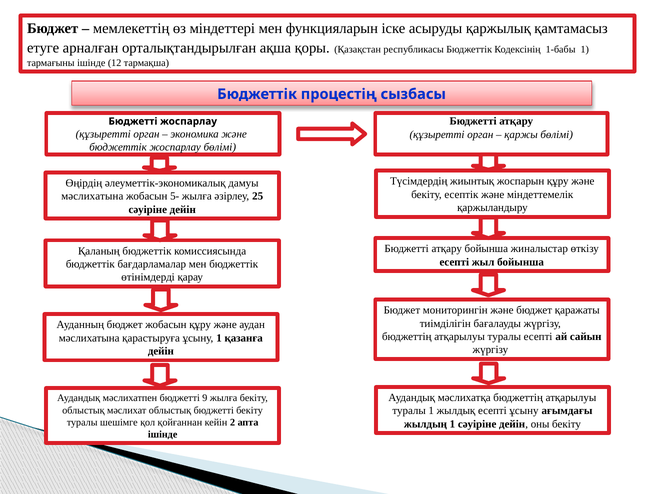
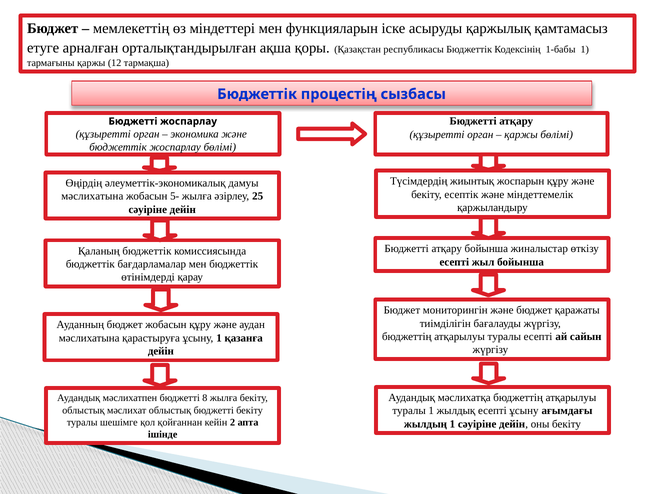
тармағыны ішінде: ішінде -> қаржы
9: 9 -> 8
